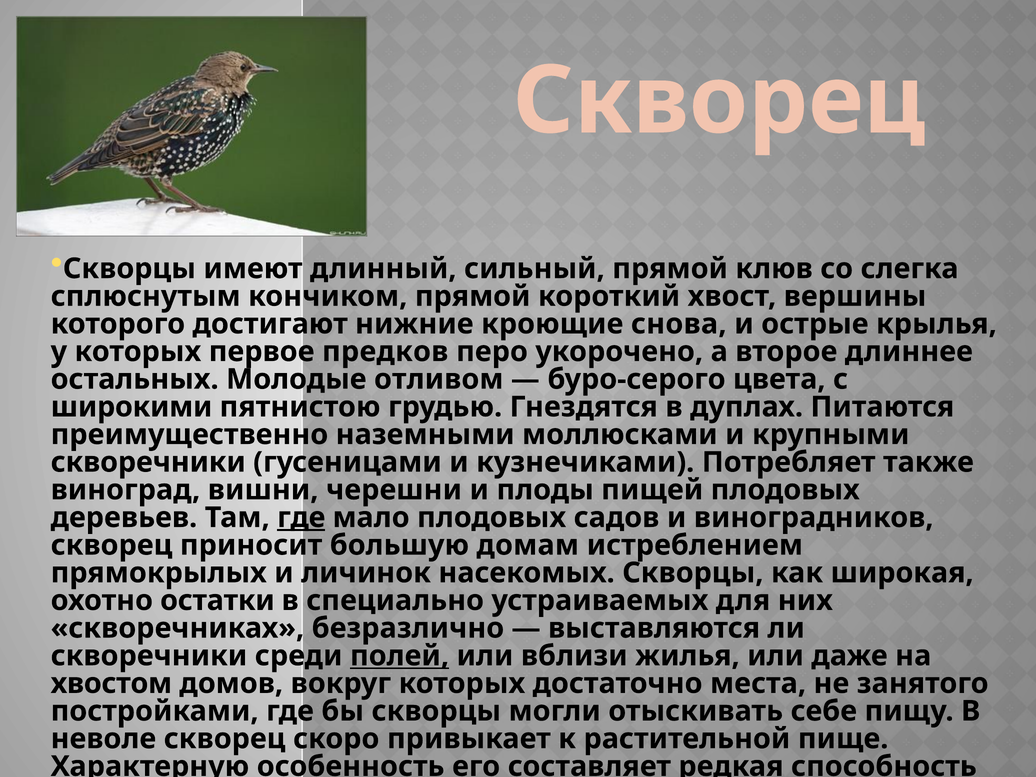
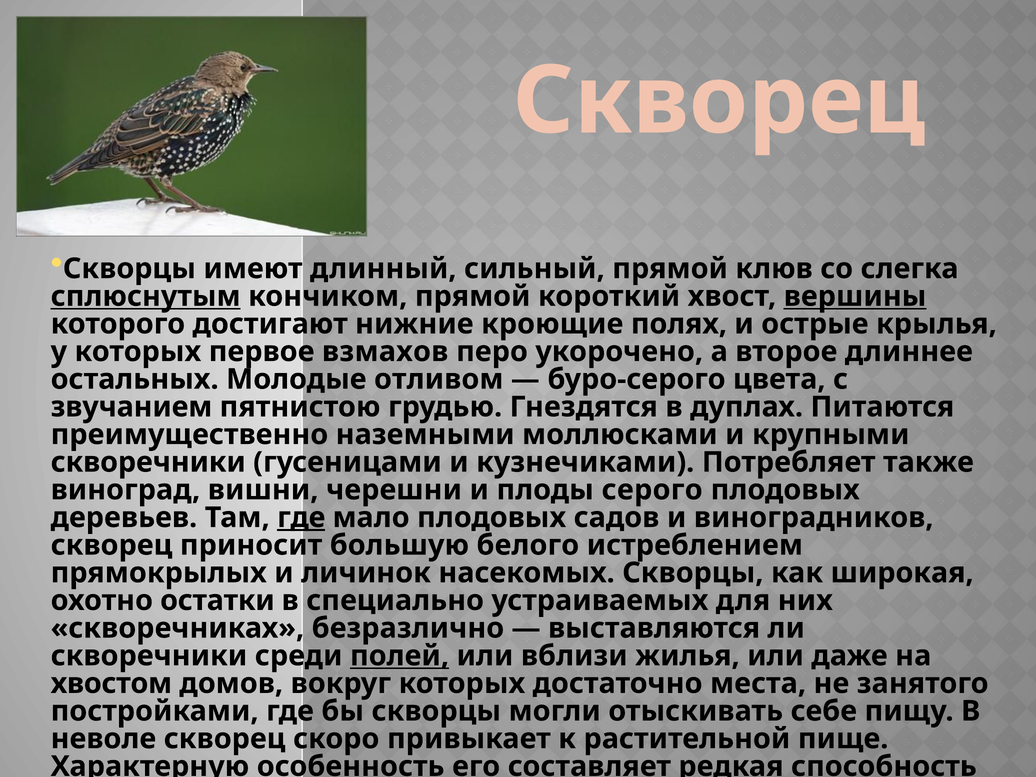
сплюснутым underline: none -> present
вершины underline: none -> present
снова: снова -> полях
предков: предков -> взмахов
широкими: широкими -> звучанием
пищей: пищей -> серого
домам: домам -> белого
